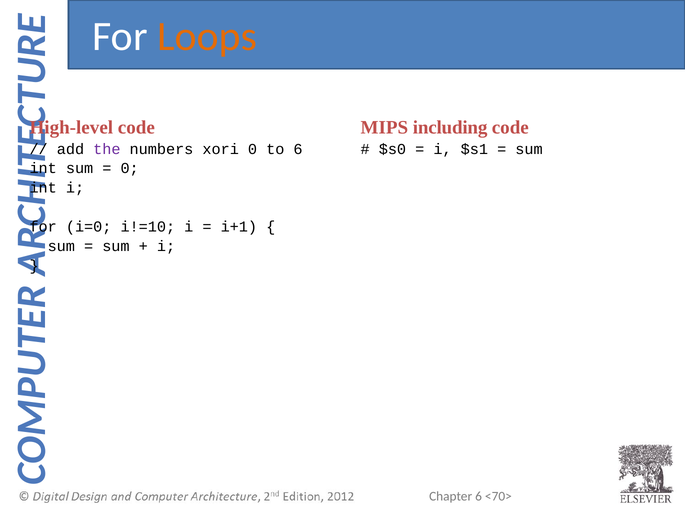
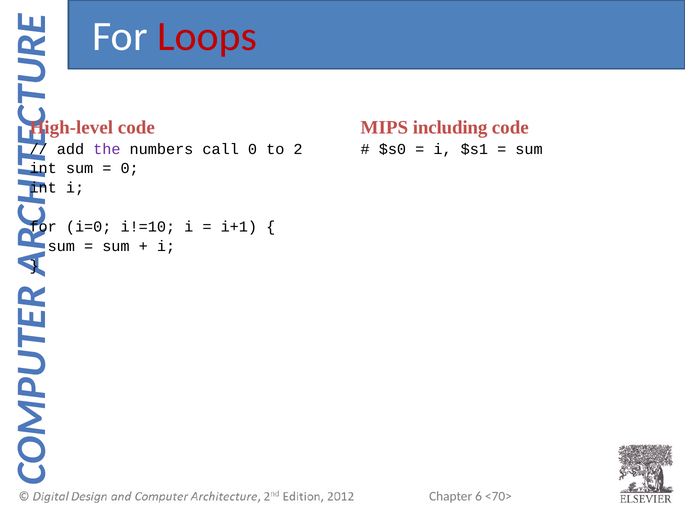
Loops colour: orange -> red
xori: xori -> call
to 6: 6 -> 2
